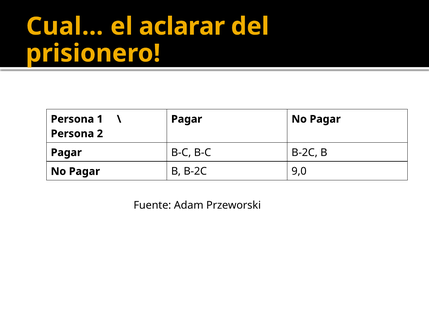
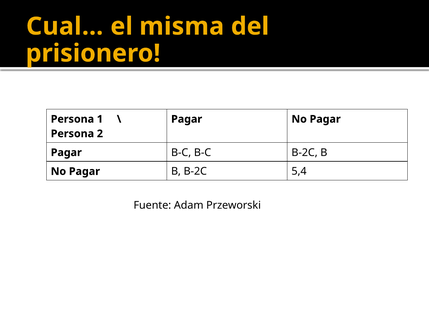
aclarar: aclarar -> misma
9,0: 9,0 -> 5,4
